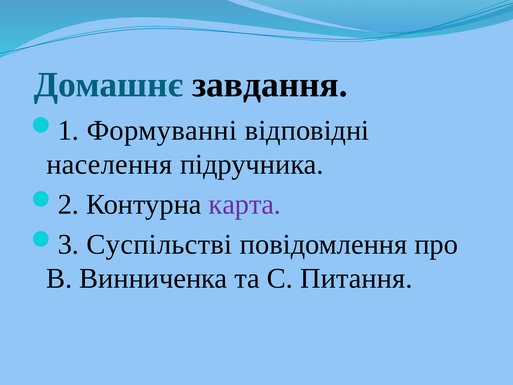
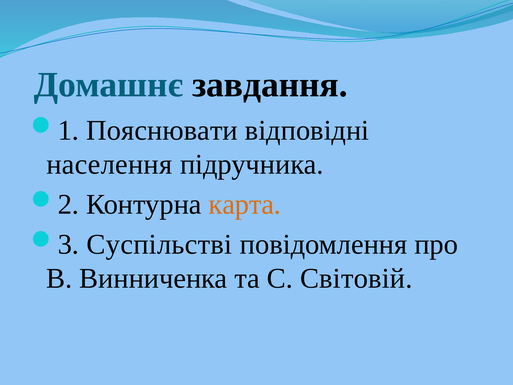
Формуванні: Формуванні -> Пояснювати
карта colour: purple -> orange
Питання: Питання -> Світовій
